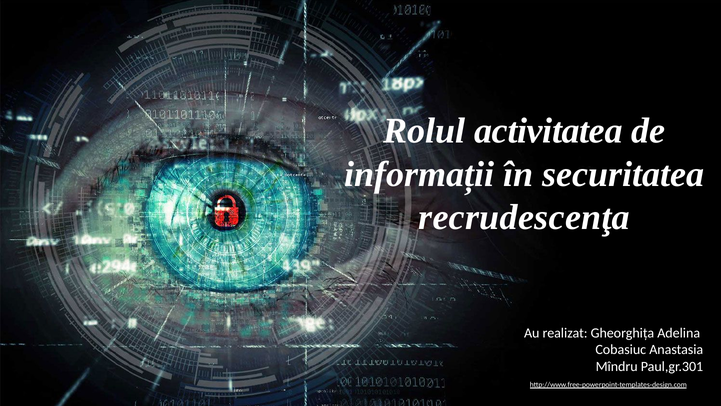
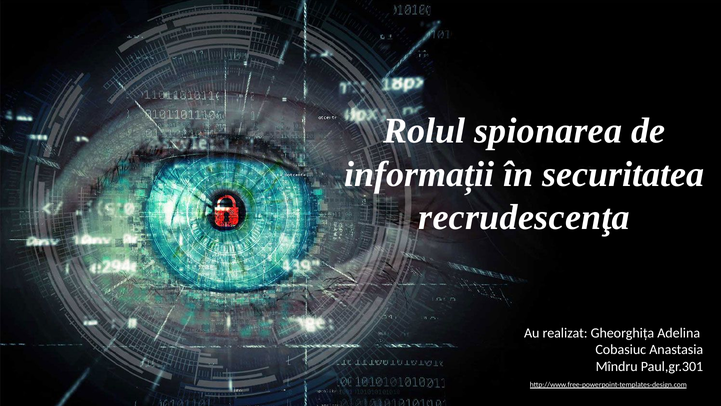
activitatea: activitatea -> spionarea
